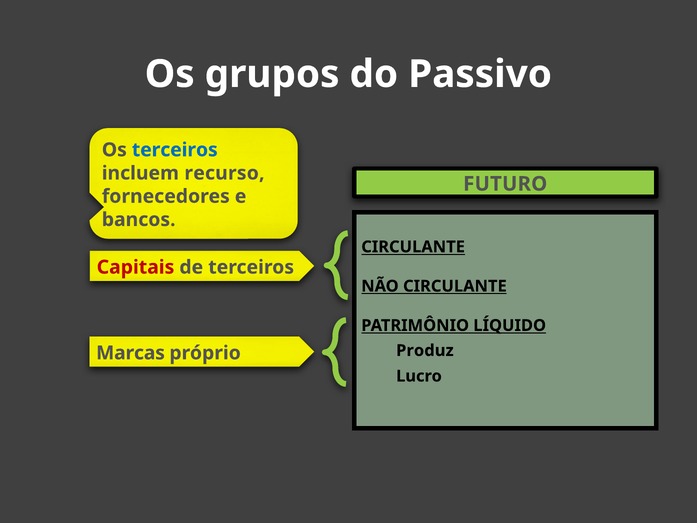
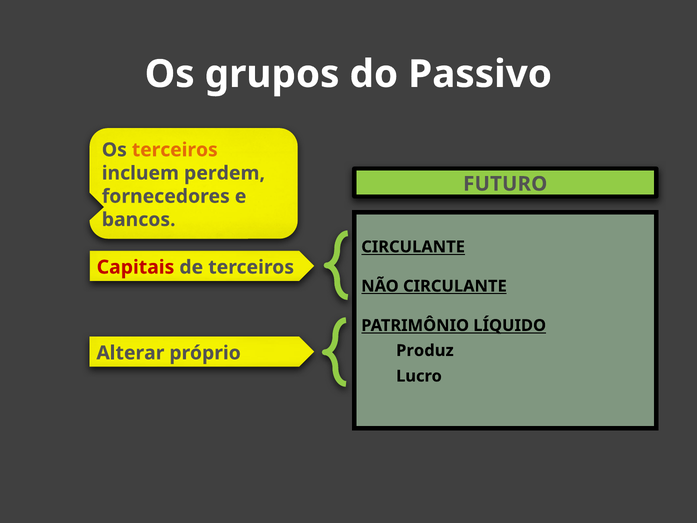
terceiros at (175, 150) colour: blue -> orange
recurso: recurso -> perdem
Marcas: Marcas -> Alterar
